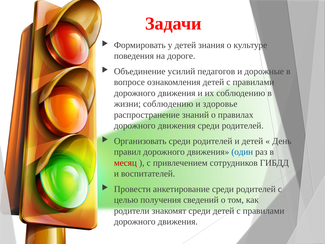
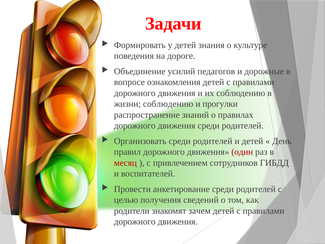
здоровье: здоровье -> прогулки
один colour: blue -> red
знакомят среди: среди -> зачем
